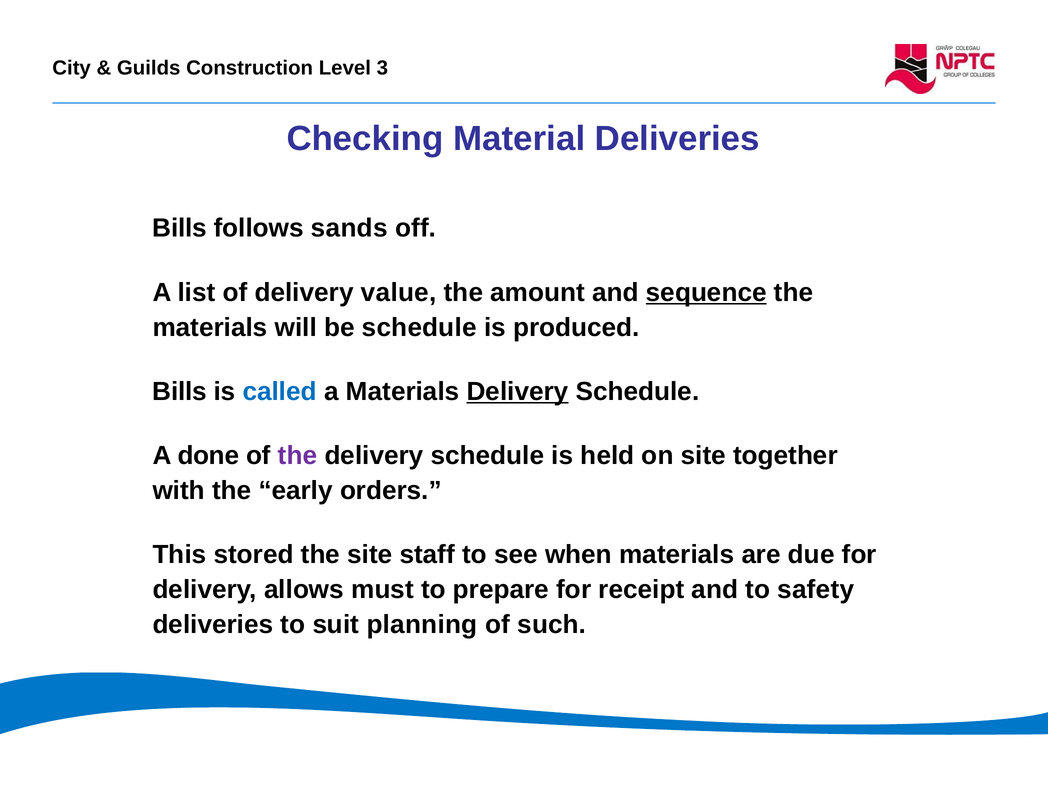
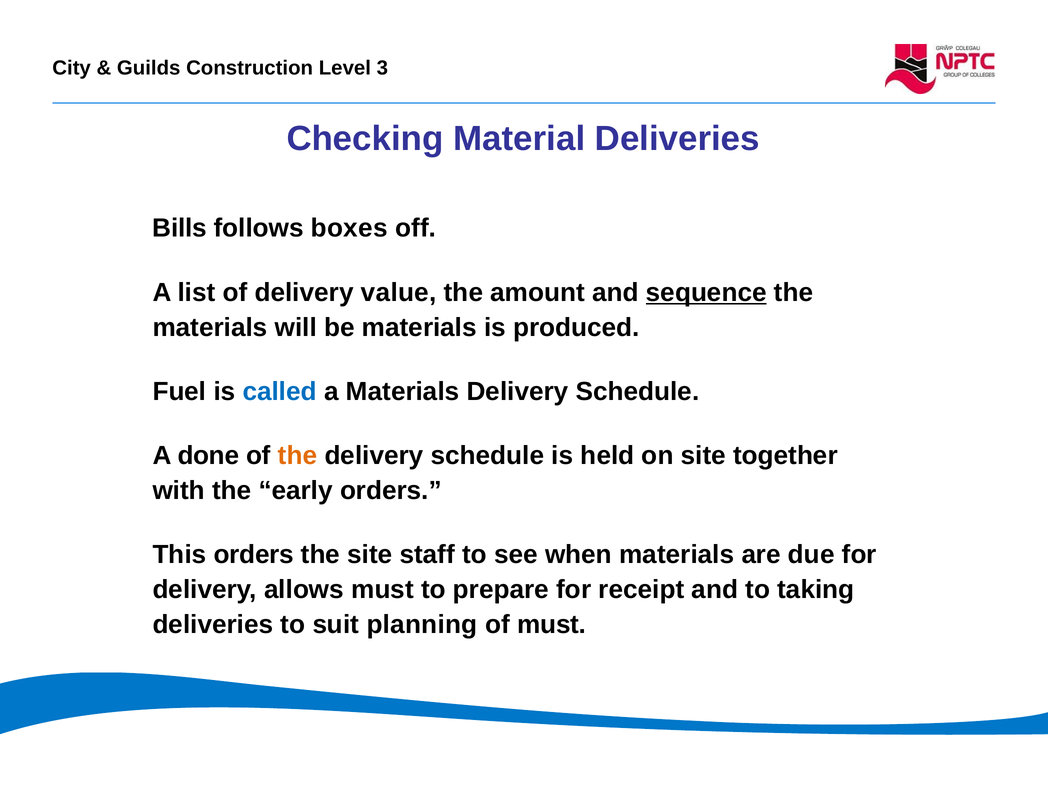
sands: sands -> boxes
be schedule: schedule -> materials
Bills at (180, 391): Bills -> Fuel
Delivery at (518, 391) underline: present -> none
the at (298, 456) colour: purple -> orange
This stored: stored -> orders
safety: safety -> taking
of such: such -> must
